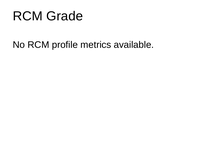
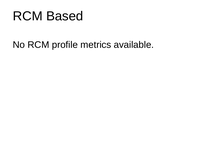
Grade: Grade -> Based
